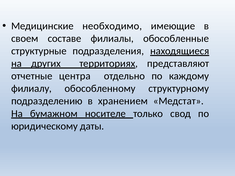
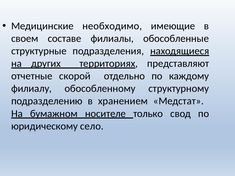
центра: центра -> скорой
даты: даты -> село
